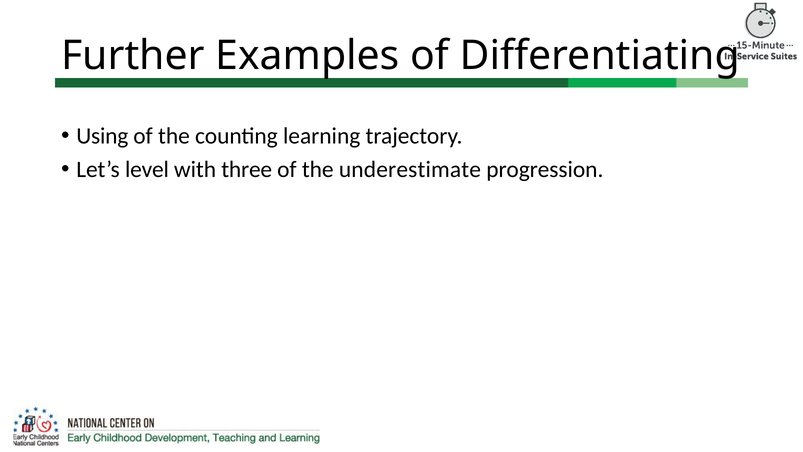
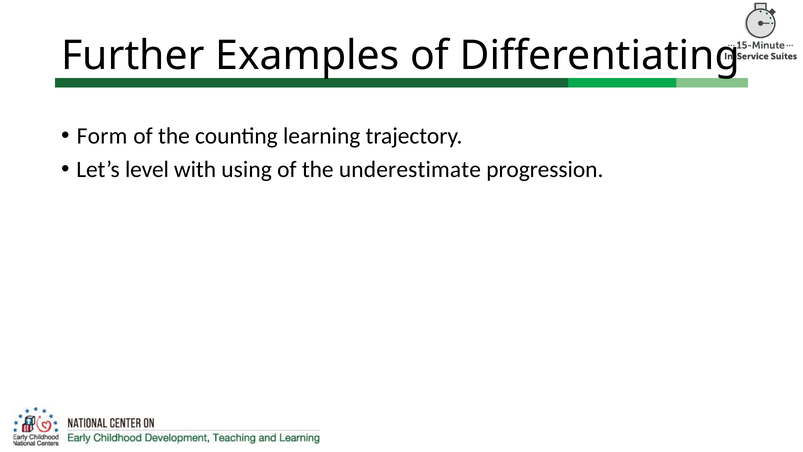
Using: Using -> Form
three: three -> using
